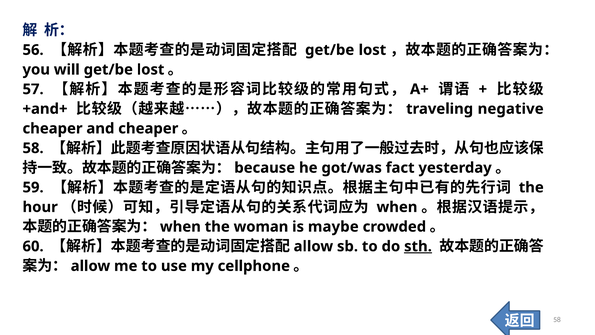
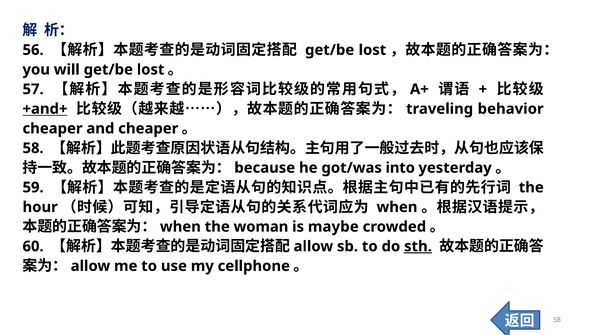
+and+ underline: none -> present
negative: negative -> behavior
fact: fact -> into
